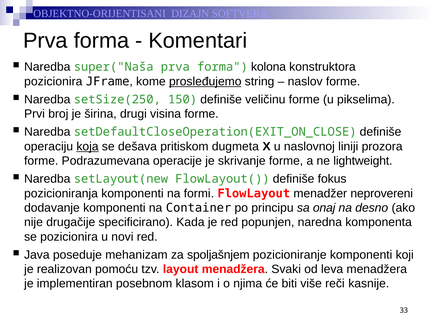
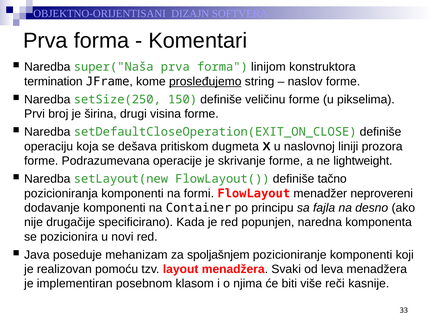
kolona: kolona -> linijom
pozicionira at (53, 81): pozicionira -> termination
koja underline: present -> none
fokus: fokus -> tačno
onaj: onaj -> fajla
